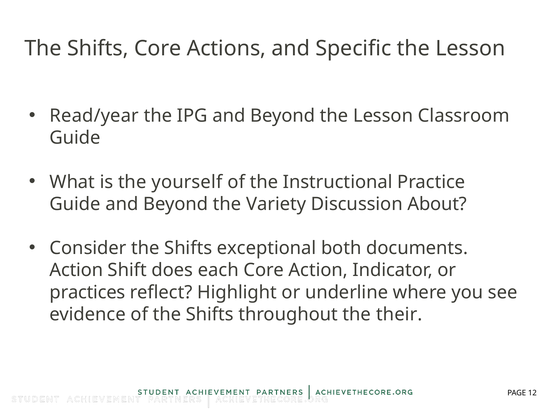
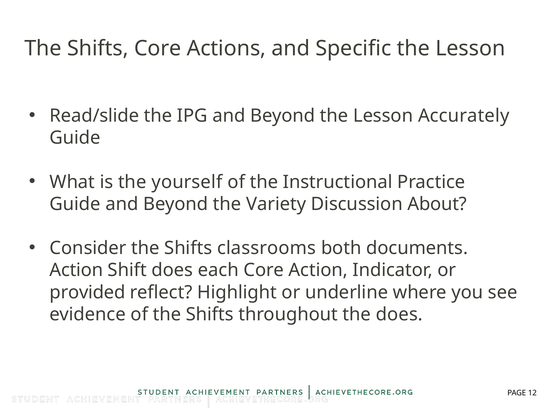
Read/year: Read/year -> Read/slide
Classroom: Classroom -> Accurately
exceptional: exceptional -> classrooms
practices: practices -> provided
the their: their -> does
